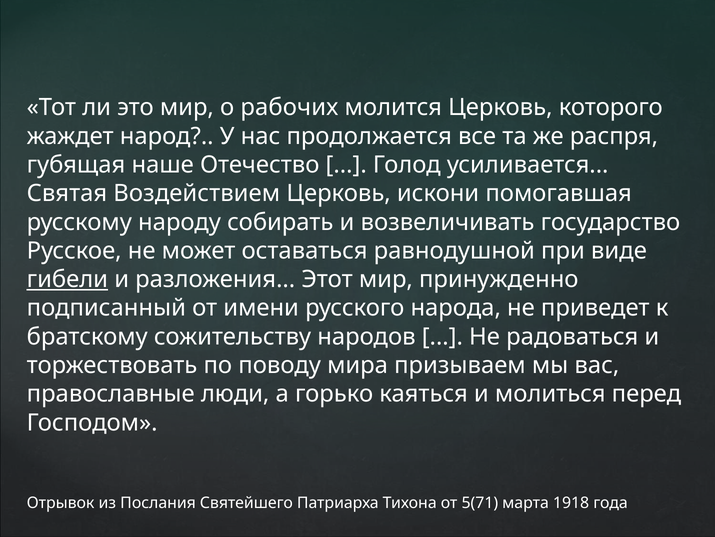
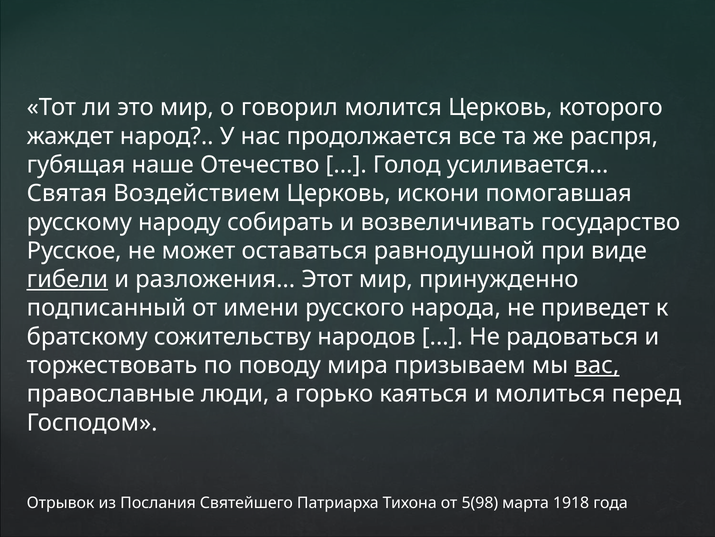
рабочих: рабочих -> говорил
вас underline: none -> present
5(71: 5(71 -> 5(98
